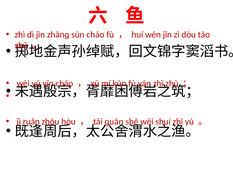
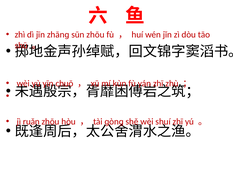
sūn cháo: cháo -> zhōu
yīn cháo: cháo -> chuō
ɡuān: ɡuān -> ɡònɡ
